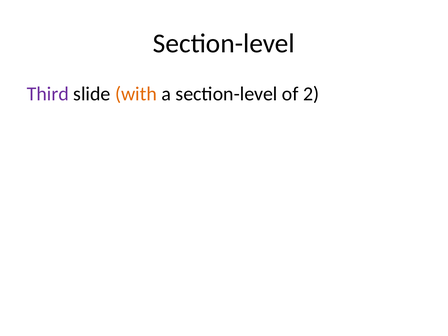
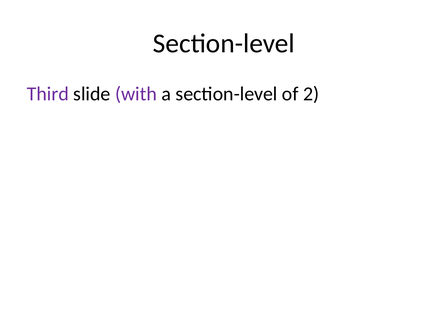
with colour: orange -> purple
